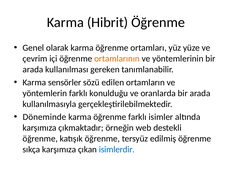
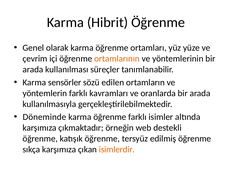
gereken: gereken -> süreçler
konulduğu: konulduğu -> kavramları
isimlerdir colour: blue -> orange
